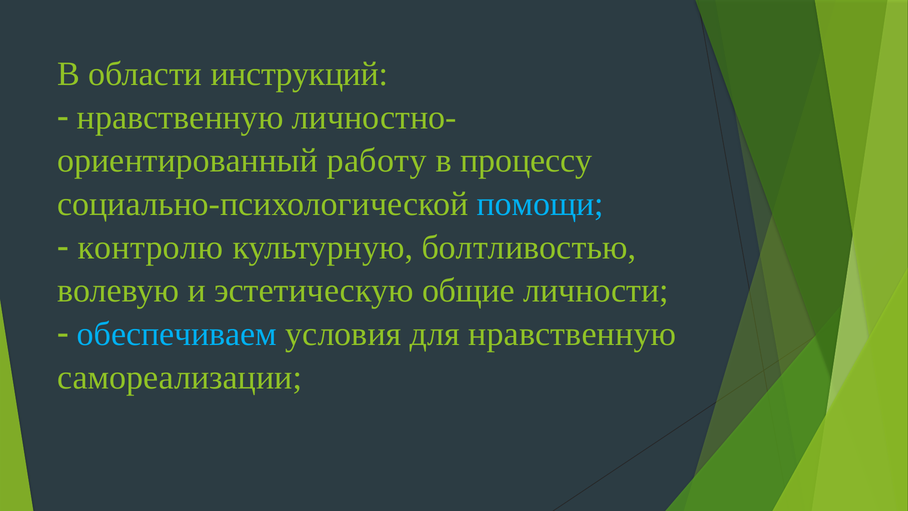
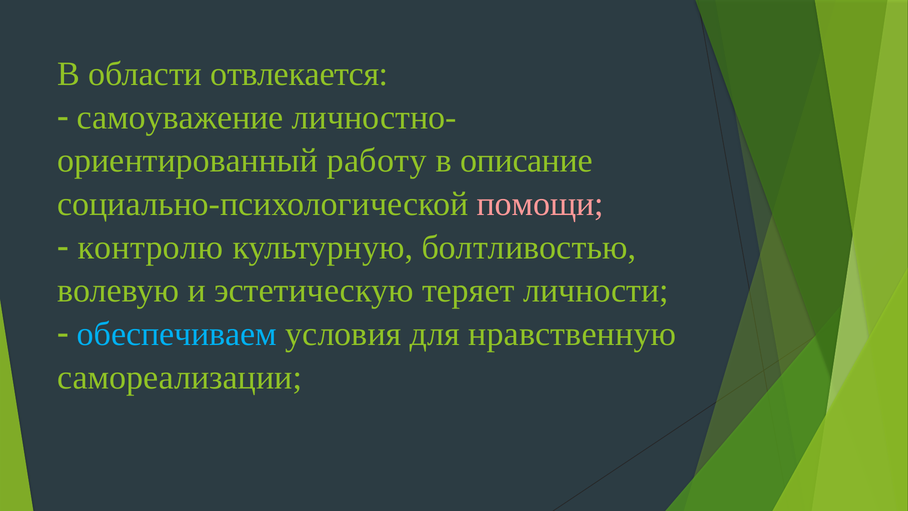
инструкций: инструкций -> отвлекается
нравственную at (180, 117): нравственную -> самоуважение
процессу: процессу -> описание
помощи colour: light blue -> pink
общие: общие -> теряет
